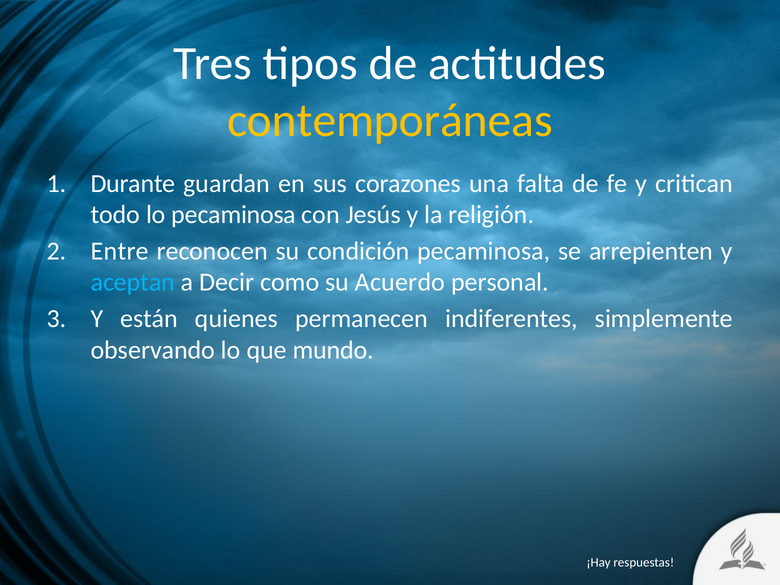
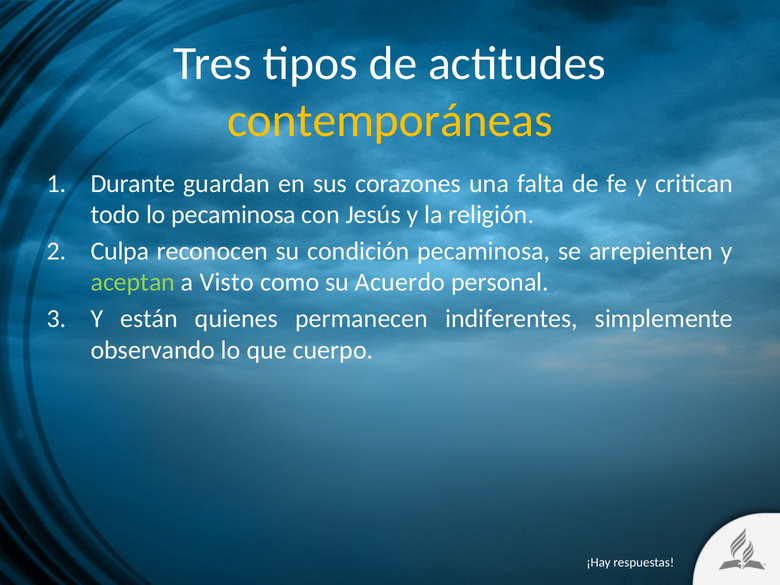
Entre: Entre -> Culpa
aceptan colour: light blue -> light green
Decir: Decir -> Visto
mundo: mundo -> cuerpo
